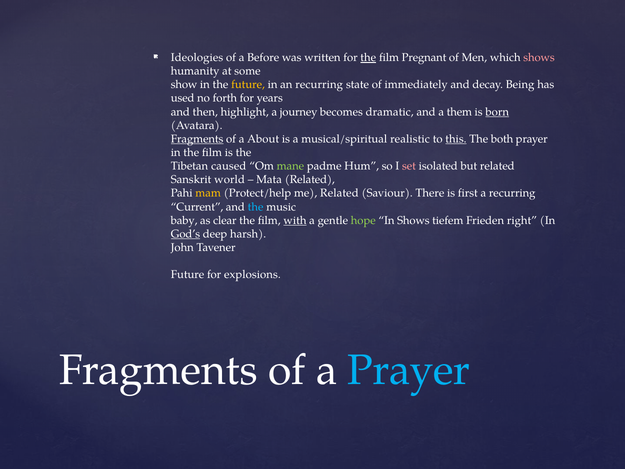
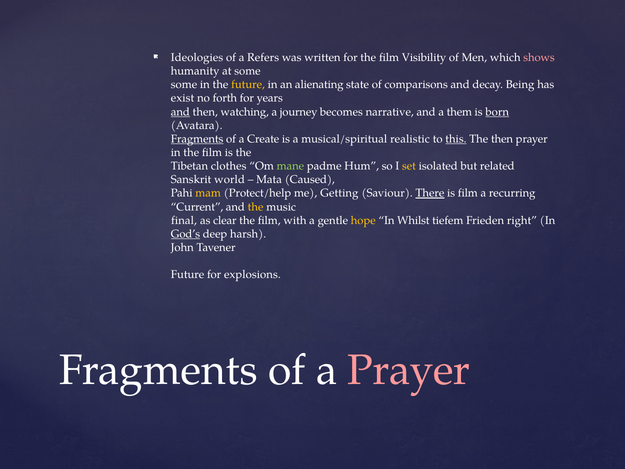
Before: Before -> Refers
the at (368, 58) underline: present -> none
Pregnant: Pregnant -> Visibility
show at (184, 85): show -> some
an recurring: recurring -> alienating
immediately: immediately -> comparisons
used: used -> exist
and at (180, 112) underline: none -> present
highlight: highlight -> watching
dramatic: dramatic -> narrative
About: About -> Create
The both: both -> then
caused: caused -> clothes
set colour: pink -> yellow
Mata Related: Related -> Caused
me Related: Related -> Getting
There underline: none -> present
is first: first -> film
the at (256, 207) colour: light blue -> yellow
baby: baby -> final
with underline: present -> none
hope colour: light green -> yellow
In Shows: Shows -> Whilst
Prayer at (409, 370) colour: light blue -> pink
